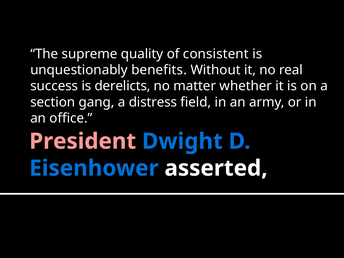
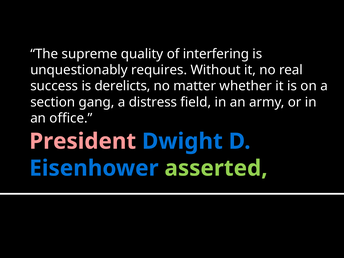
consistent: consistent -> interfering
benefits: benefits -> requires
asserted colour: white -> light green
